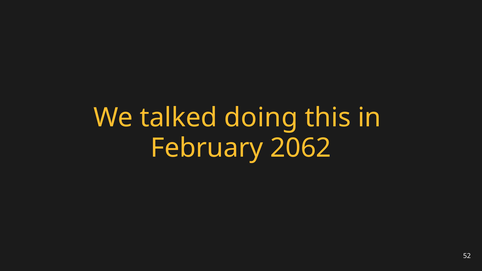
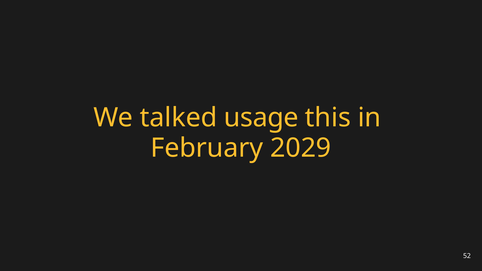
doing: doing -> usage
2062: 2062 -> 2029
